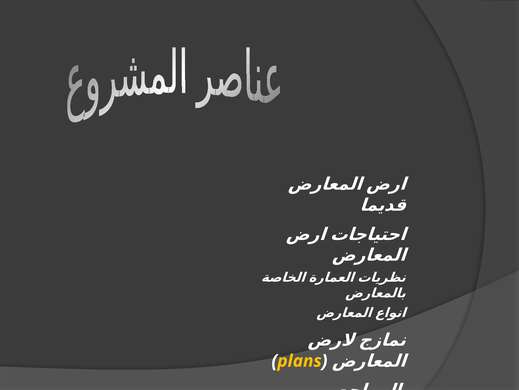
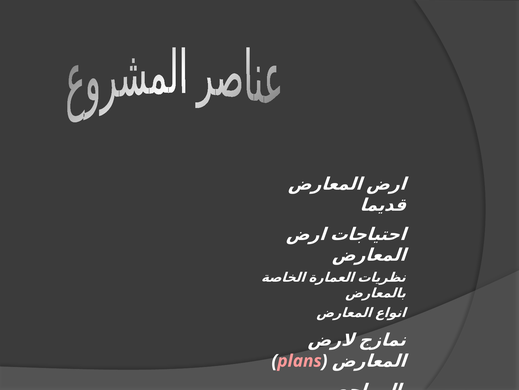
plans colour: yellow -> pink
